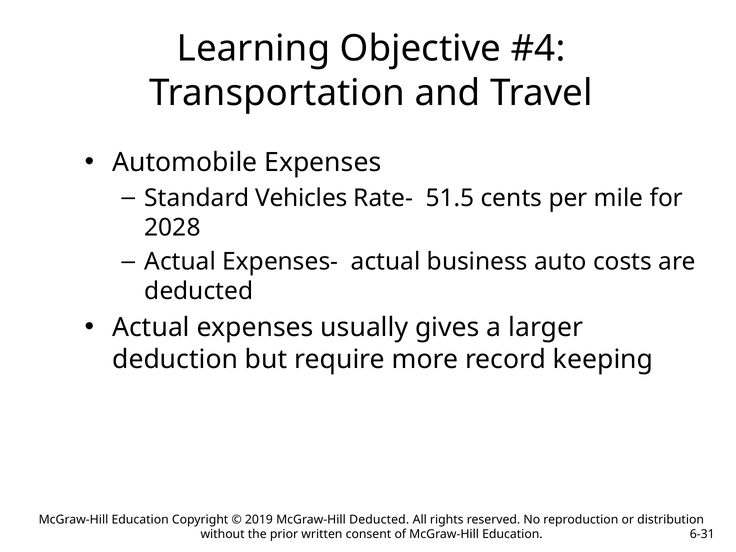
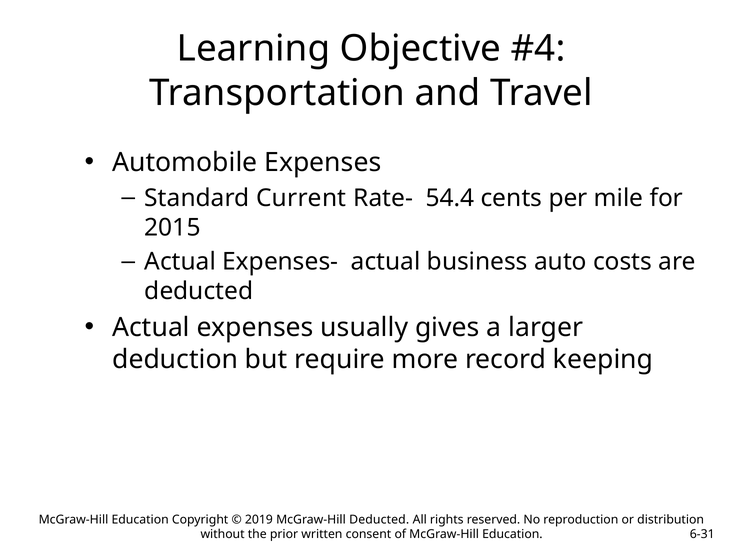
Vehicles: Vehicles -> Current
51.5: 51.5 -> 54.4
2028: 2028 -> 2015
